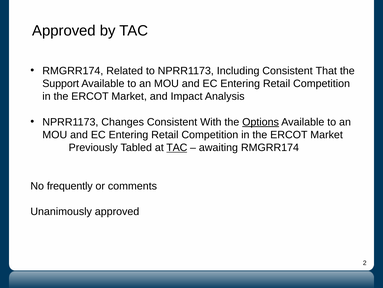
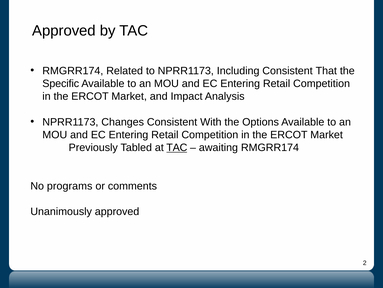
Support: Support -> Specific
Options underline: present -> none
frequently: frequently -> programs
